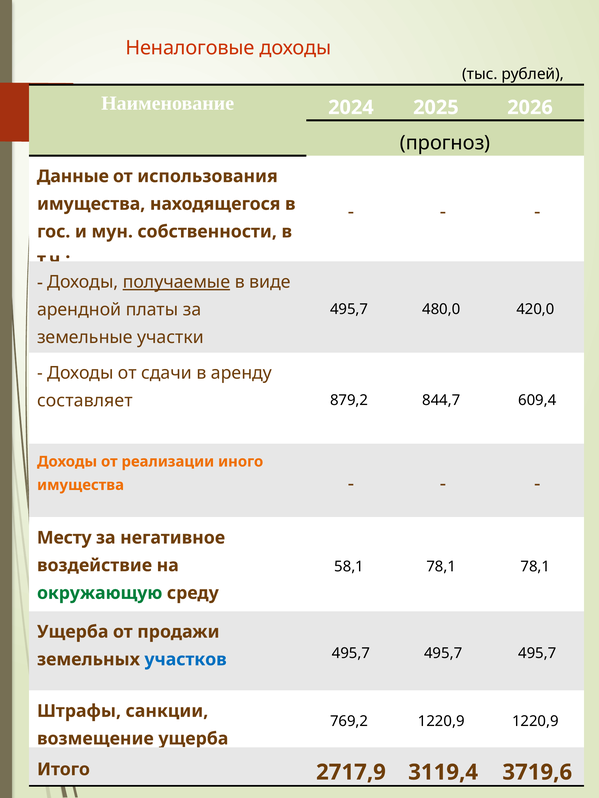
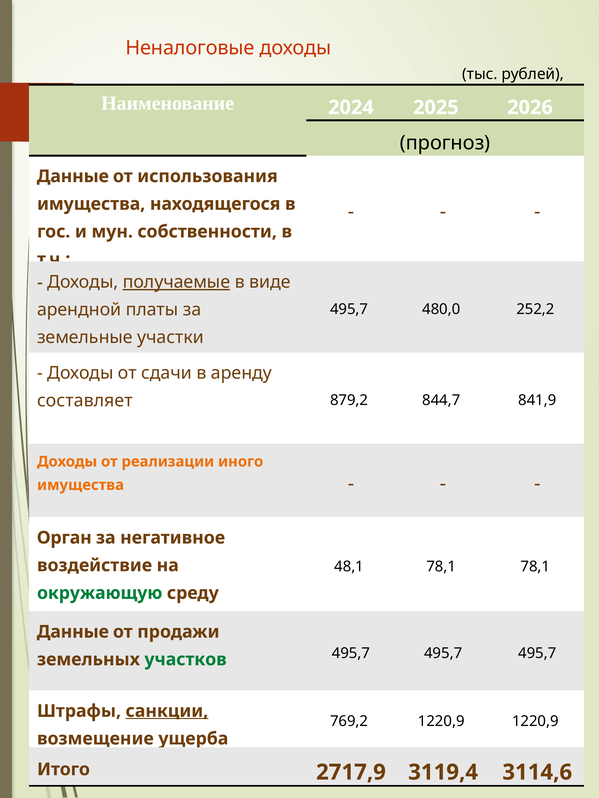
420,0: 420,0 -> 252,2
609,4: 609,4 -> 841,9
Месту: Месту -> Орган
58,1: 58,1 -> 48,1
Ущерба at (73, 632): Ущерба -> Данные
участков colour: blue -> green
санкции underline: none -> present
3719,6: 3719,6 -> 3114,6
